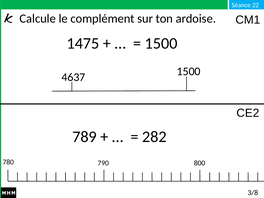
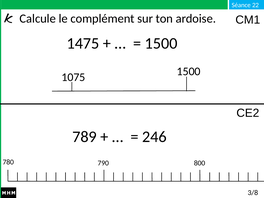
4637: 4637 -> 1075
282: 282 -> 246
